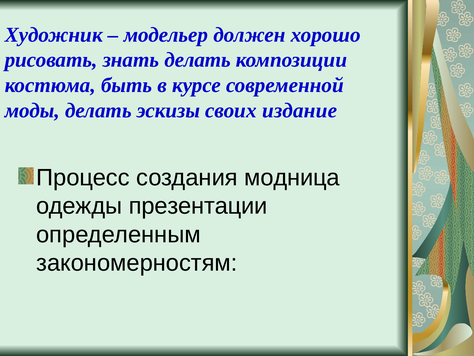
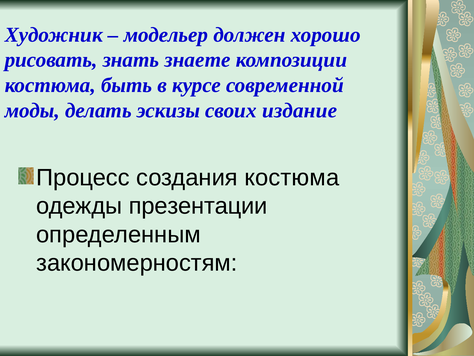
знать делать: делать -> знаете
создания модница: модница -> костюма
